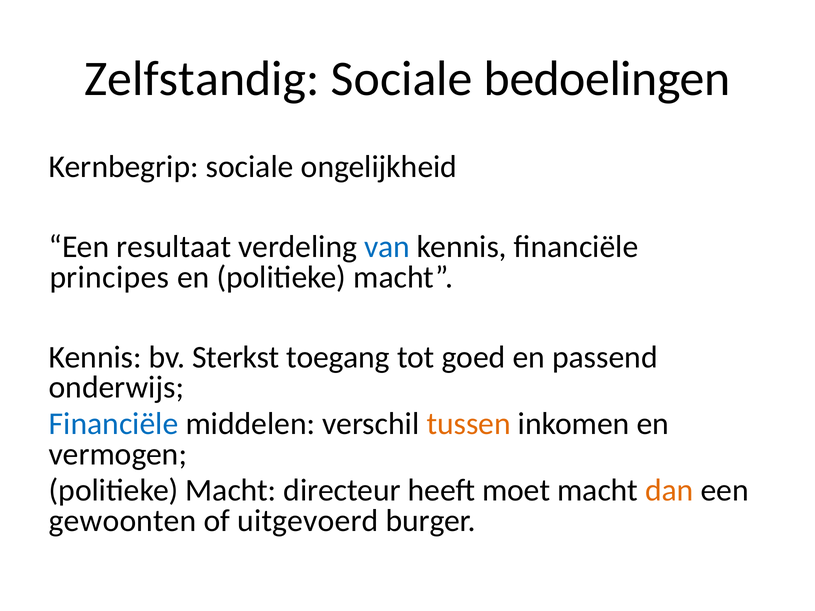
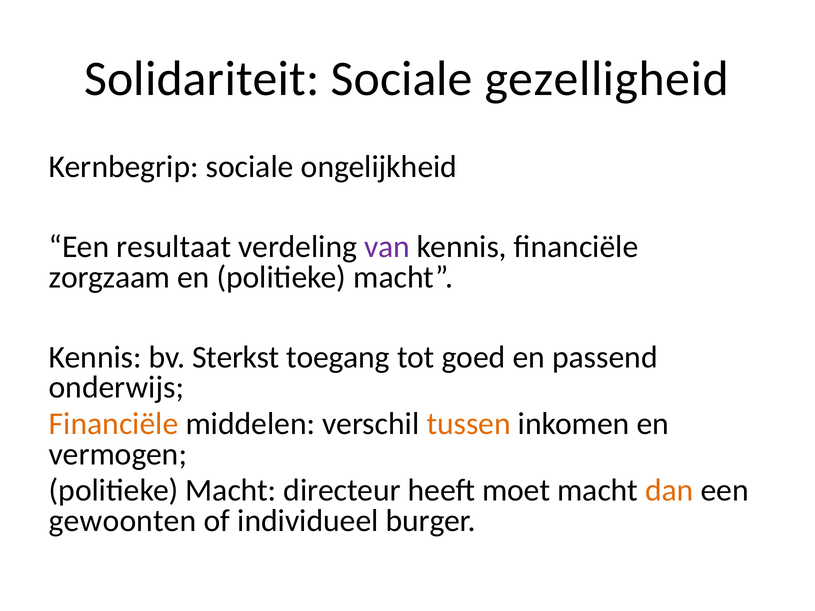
Zelfstandig: Zelfstandig -> Solidariteit
bedoelingen: bedoelingen -> gezelligheid
van colour: blue -> purple
principes: principes -> zorgzaam
Financiële at (114, 424) colour: blue -> orange
uitgevoerd: uitgevoerd -> individueel
